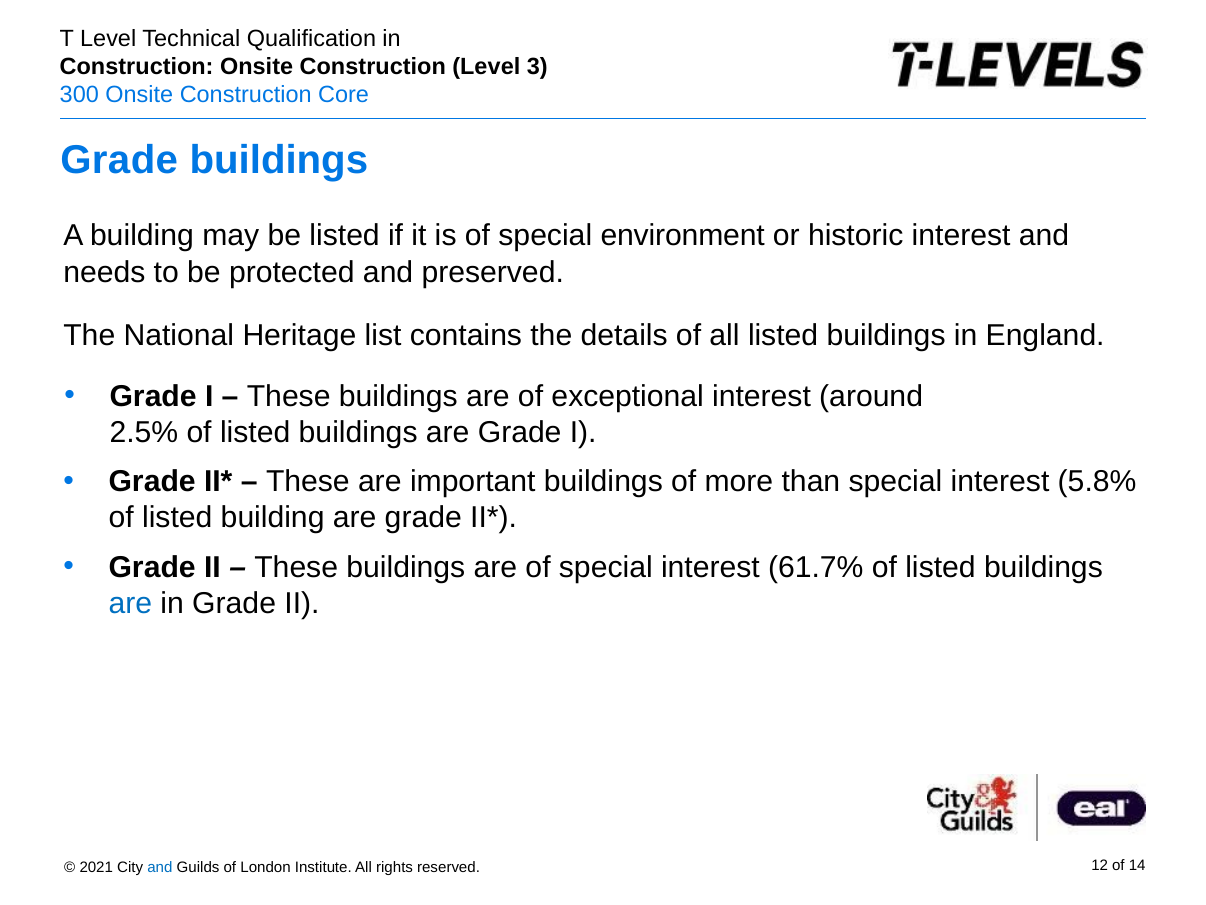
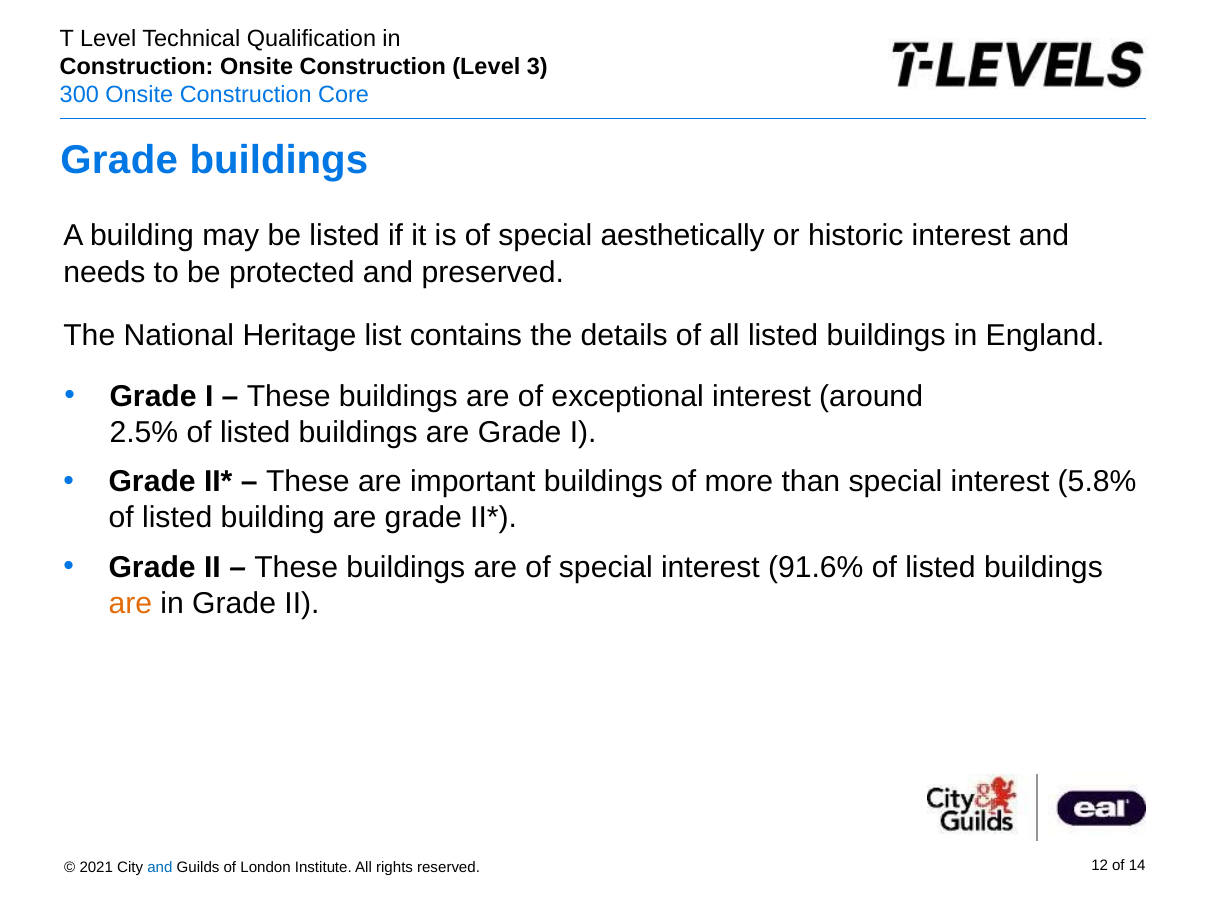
environment: environment -> aesthetically
61.7%: 61.7% -> 91.6%
are at (130, 603) colour: blue -> orange
